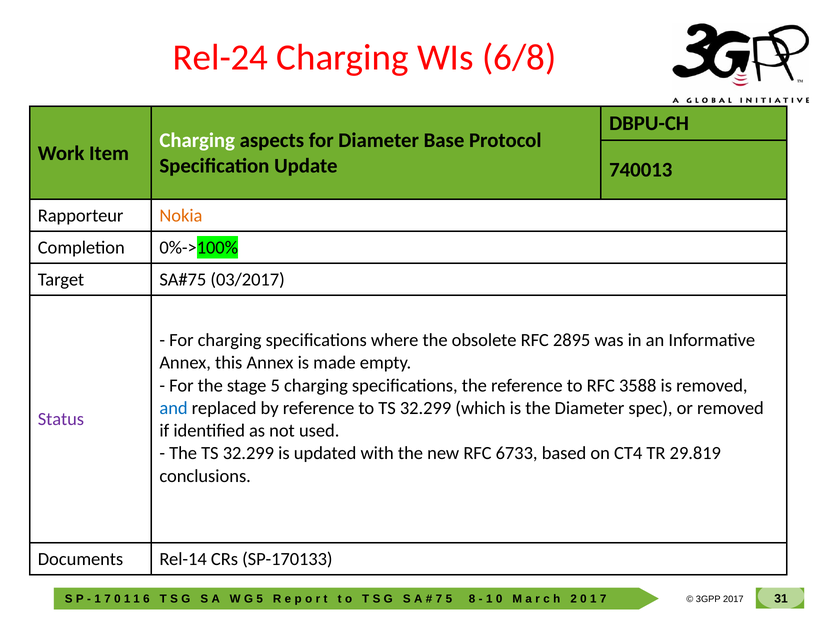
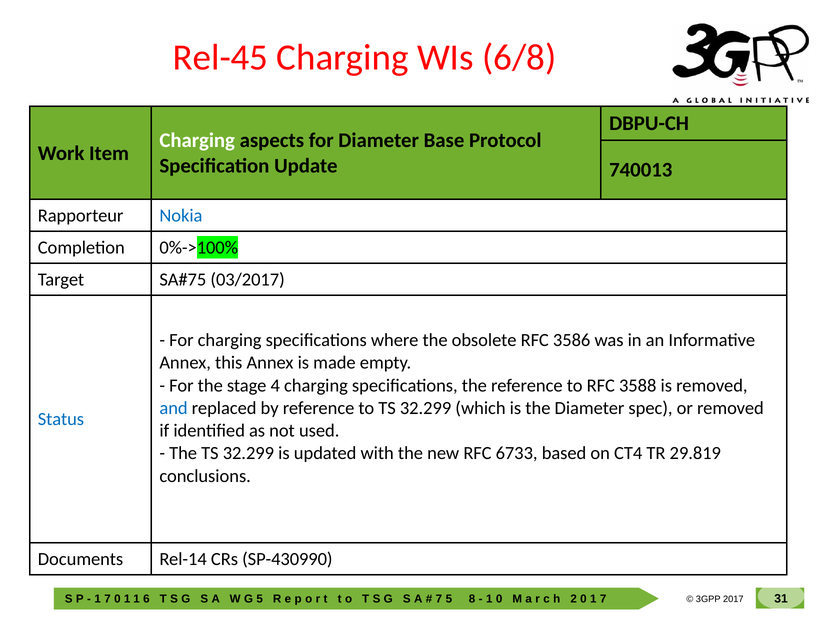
Rel-24: Rel-24 -> Rel-45
Nokia colour: orange -> blue
2895: 2895 -> 3586
stage 5: 5 -> 4
Status colour: purple -> blue
SP-170133: SP-170133 -> SP-430990
